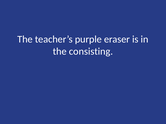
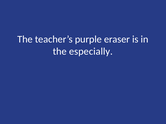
consisting: consisting -> especially
